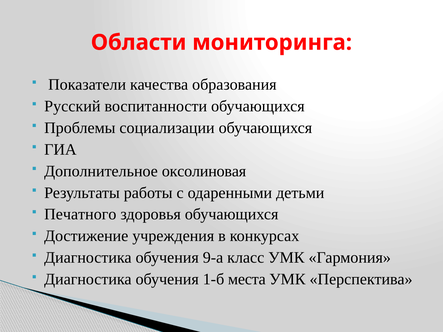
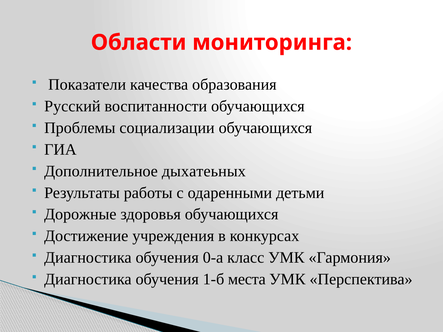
оксолиновая: оксолиновая -> дыхатеьных
Печатного: Печатного -> Дорожные
9-а: 9-а -> 0-а
